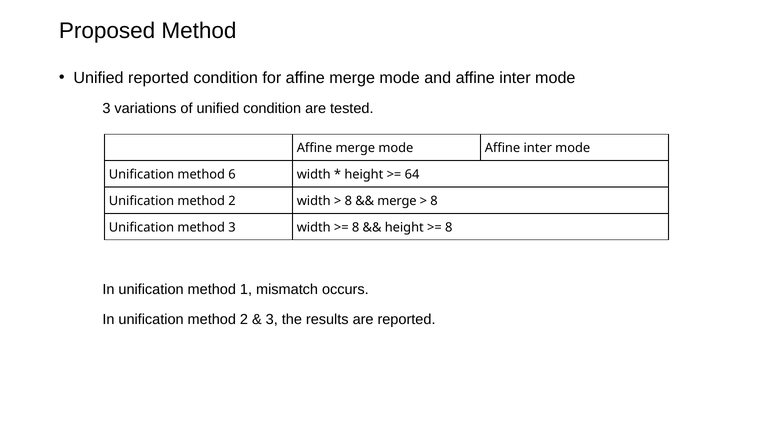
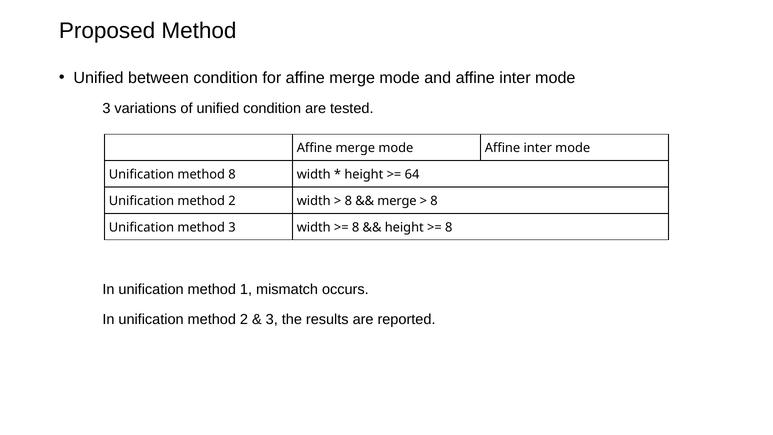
Unified reported: reported -> between
method 6: 6 -> 8
